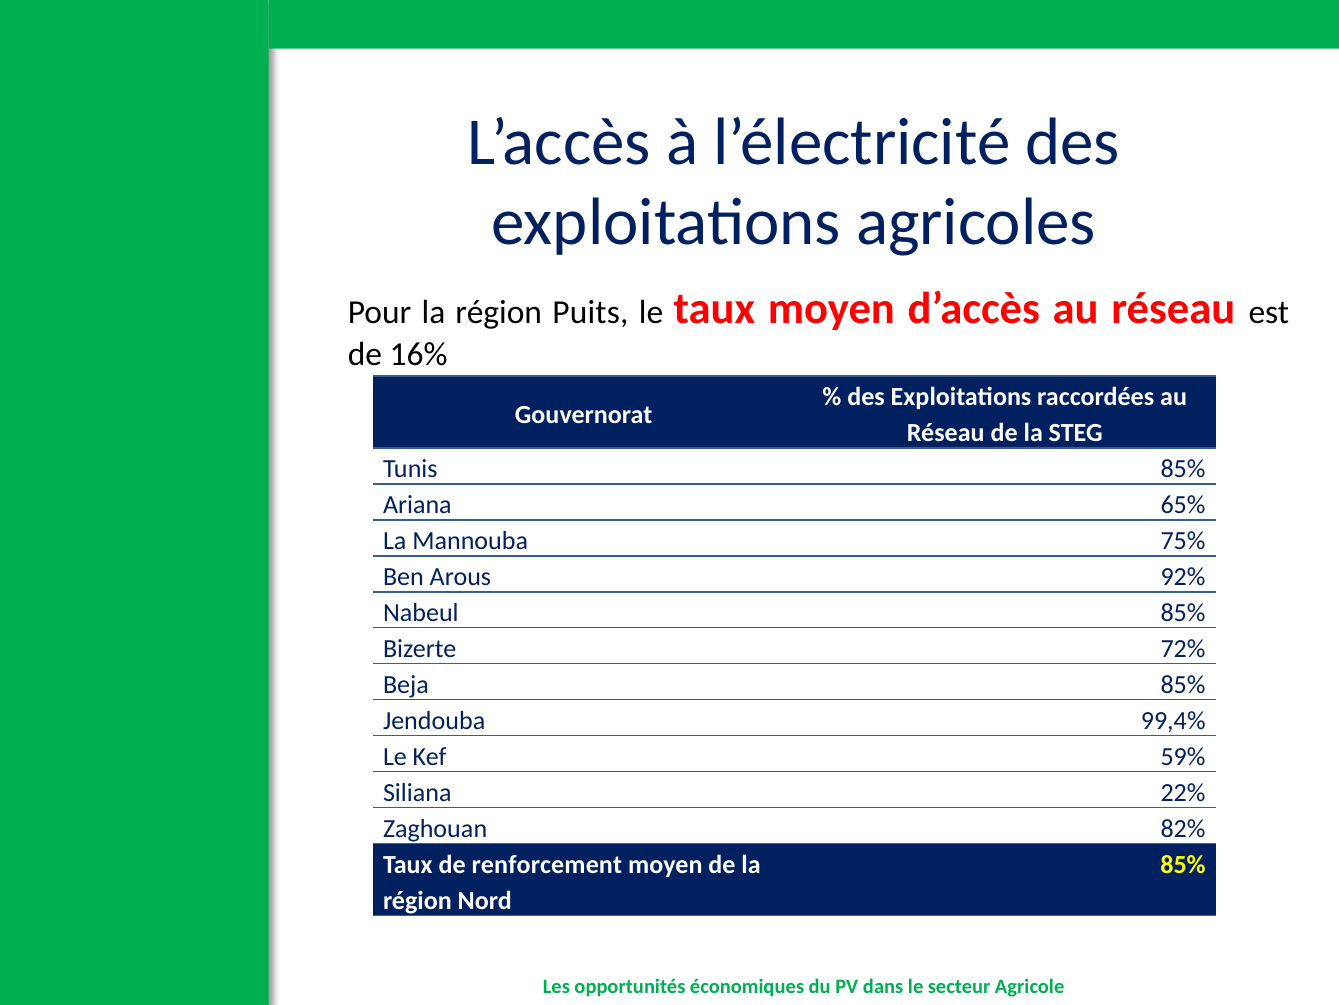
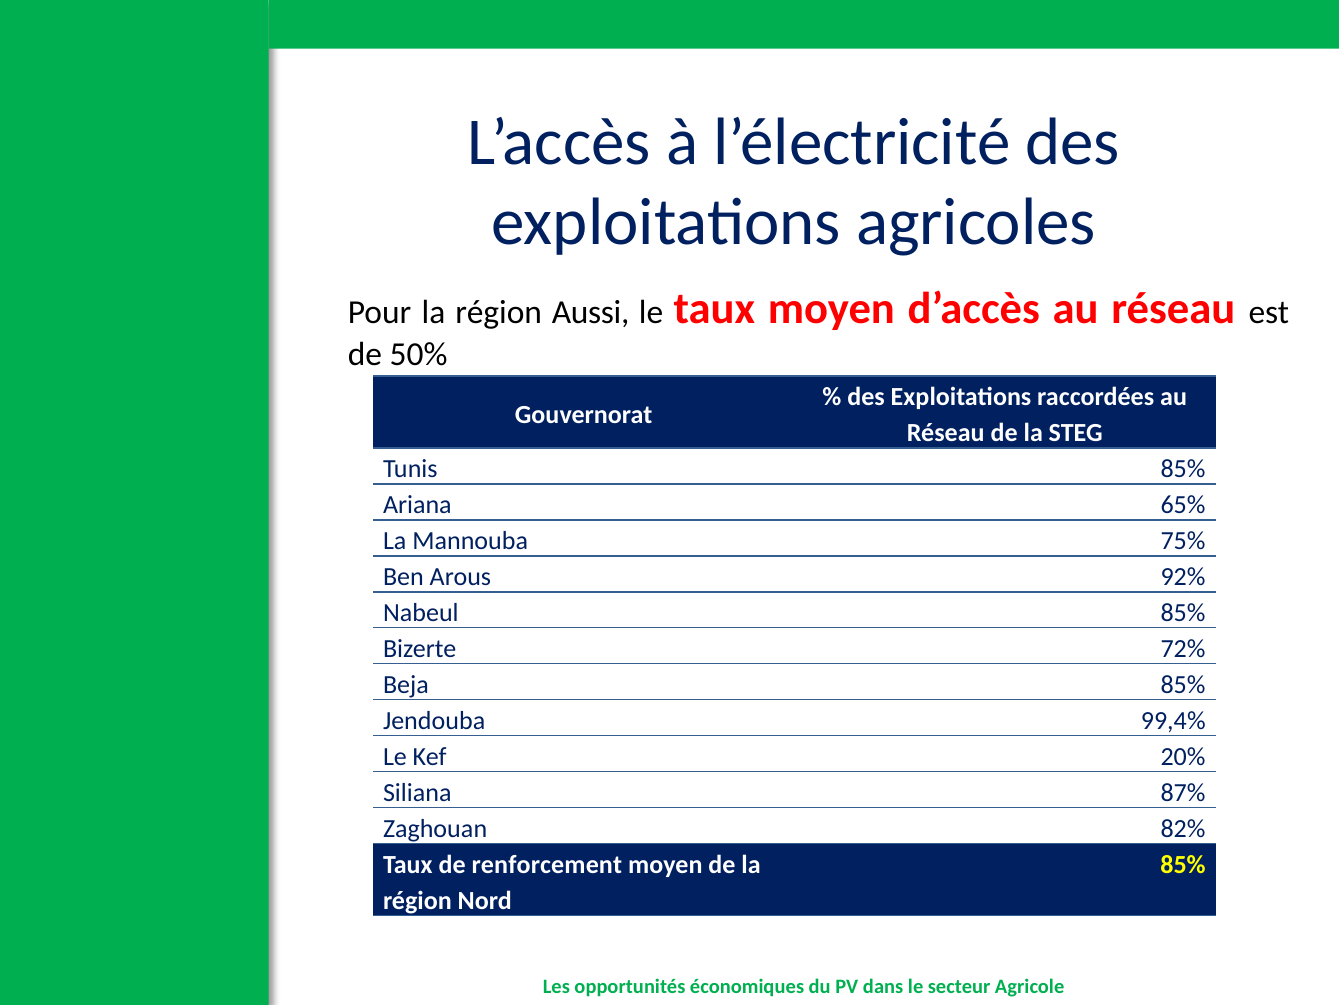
Puits: Puits -> Aussi
16%: 16% -> 50%
59%: 59% -> 20%
22%: 22% -> 87%
